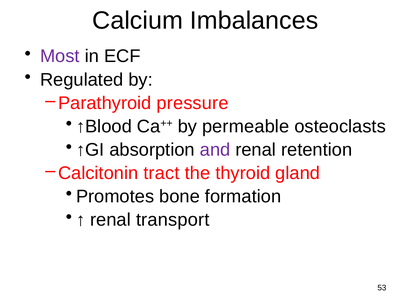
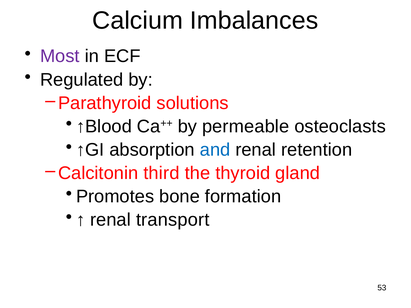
pressure: pressure -> solutions
and colour: purple -> blue
tract: tract -> third
